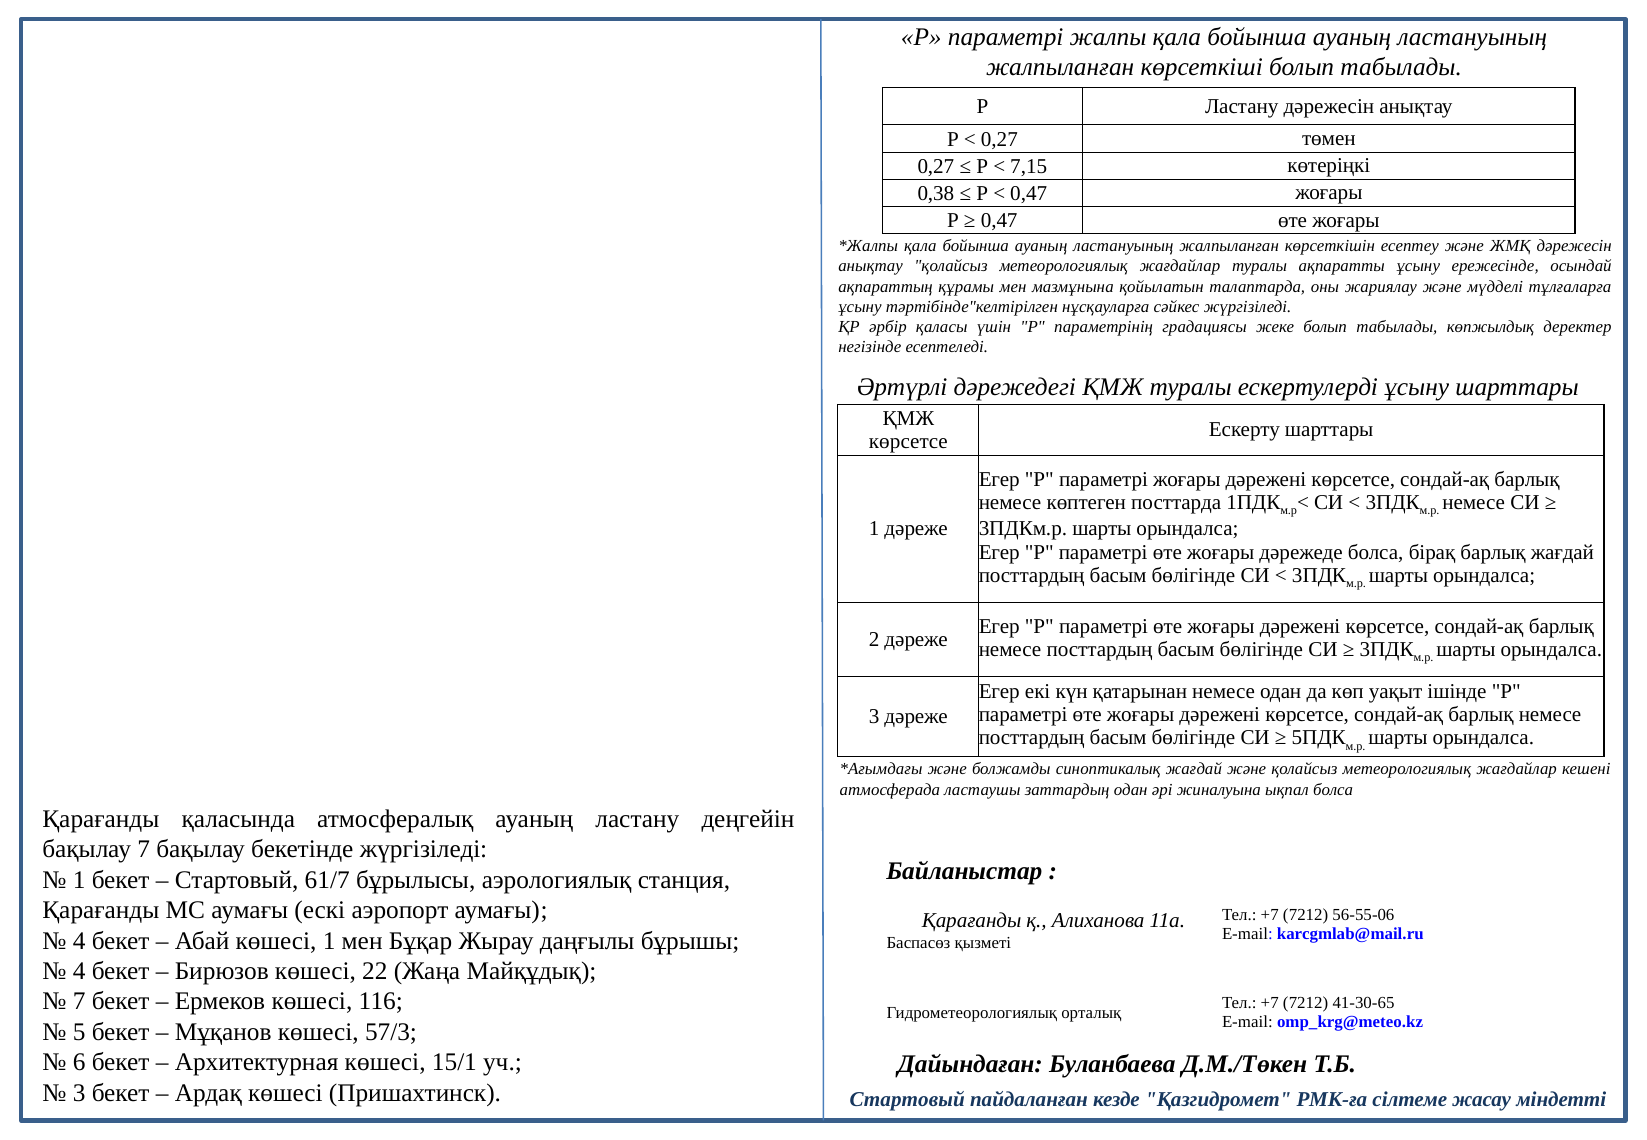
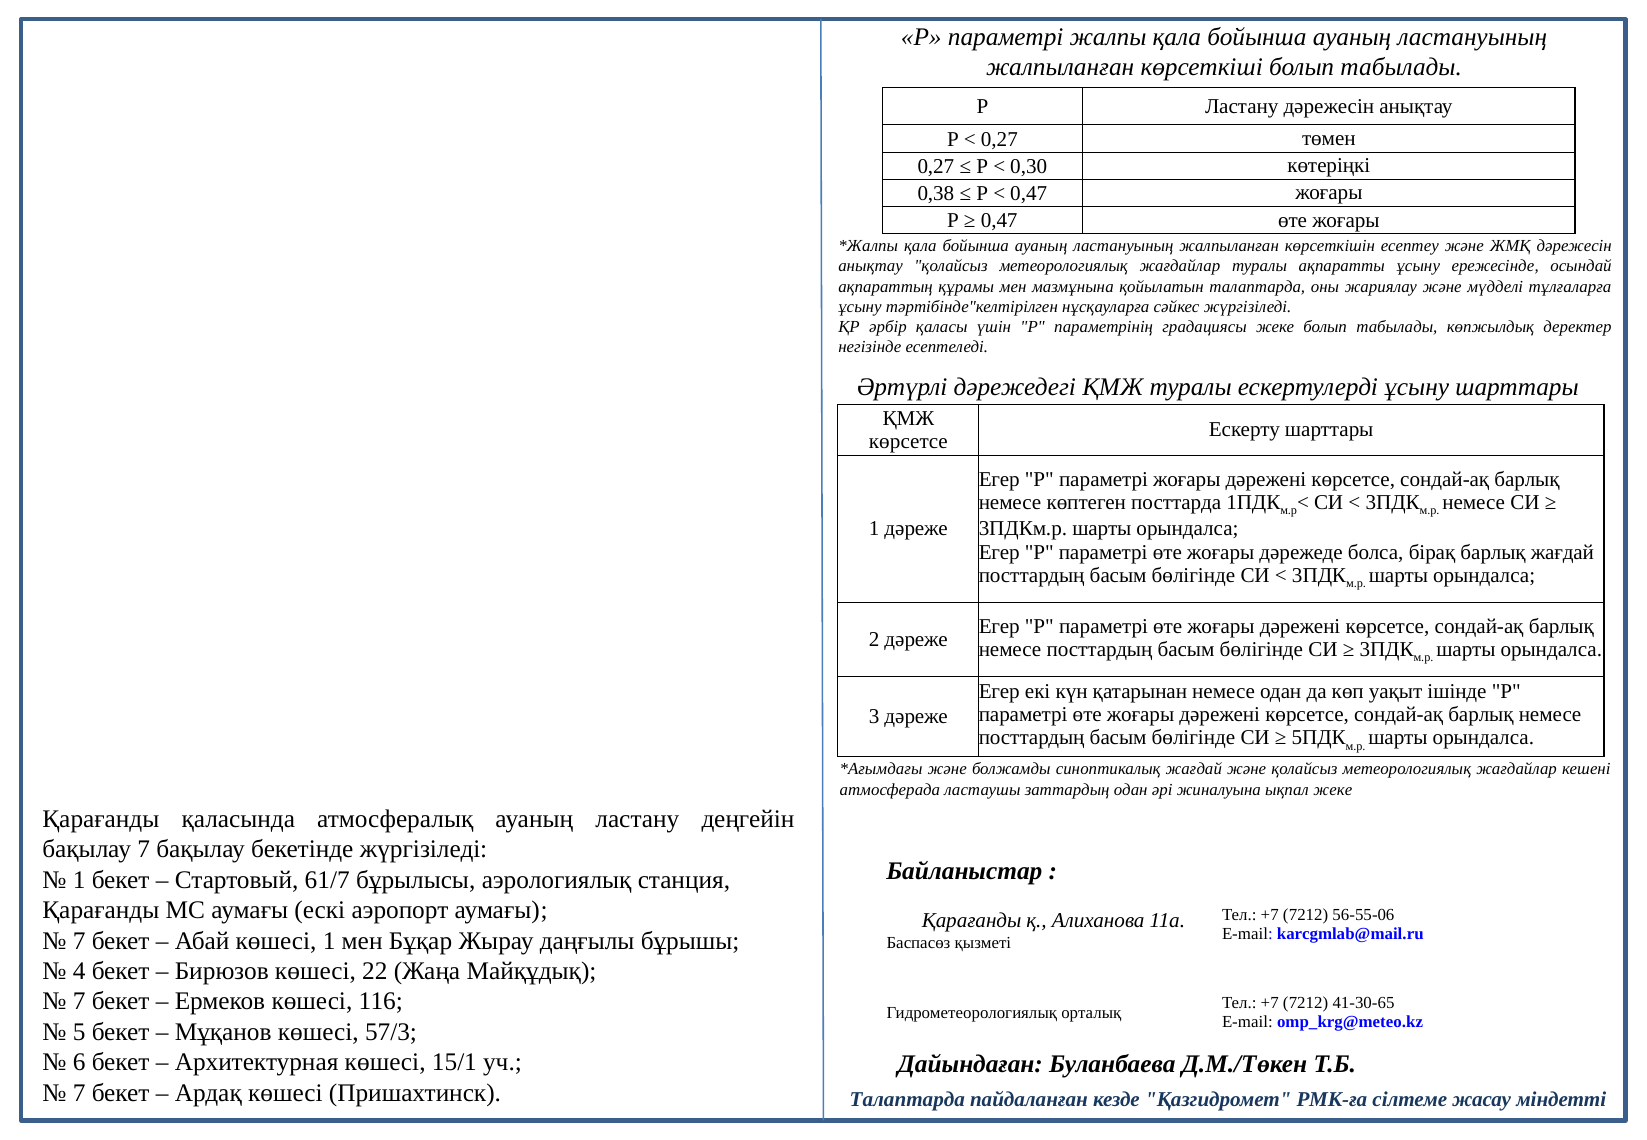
7,15: 7,15 -> 0,30
ықпал болса: болса -> жеке
4 at (79, 941): 4 -> 7
3 at (79, 1093): 3 -> 7
Стартовый at (907, 1100): Стартовый -> Талаптарда
